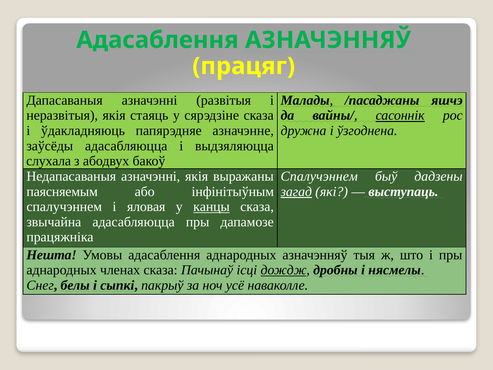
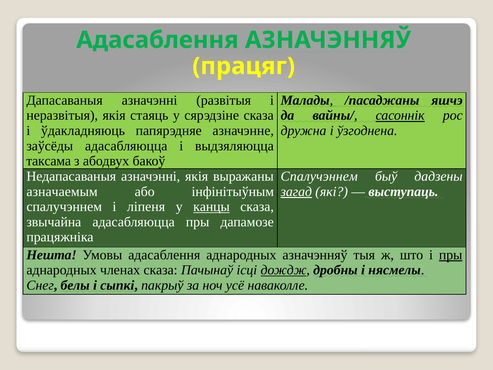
слухала: слухала -> таксама
паясняемым: паясняемым -> азначаемым
яловая: яловая -> ліпеня
пры at (451, 255) underline: none -> present
